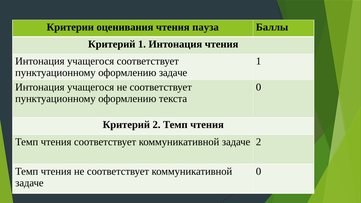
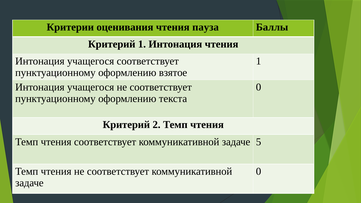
оформлению задаче: задаче -> взятое
задаче 2: 2 -> 5
